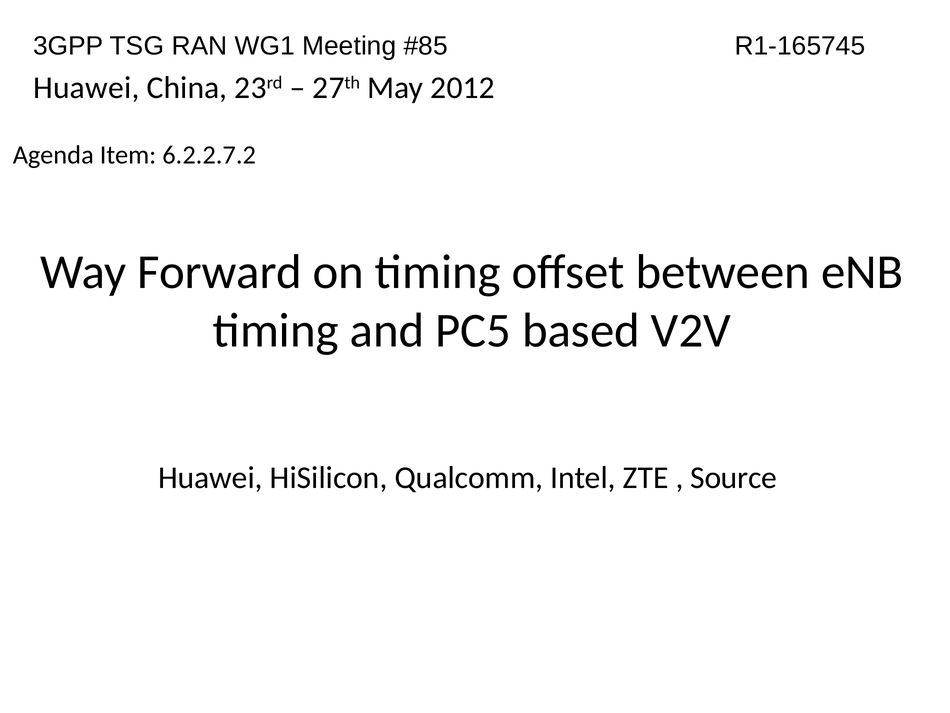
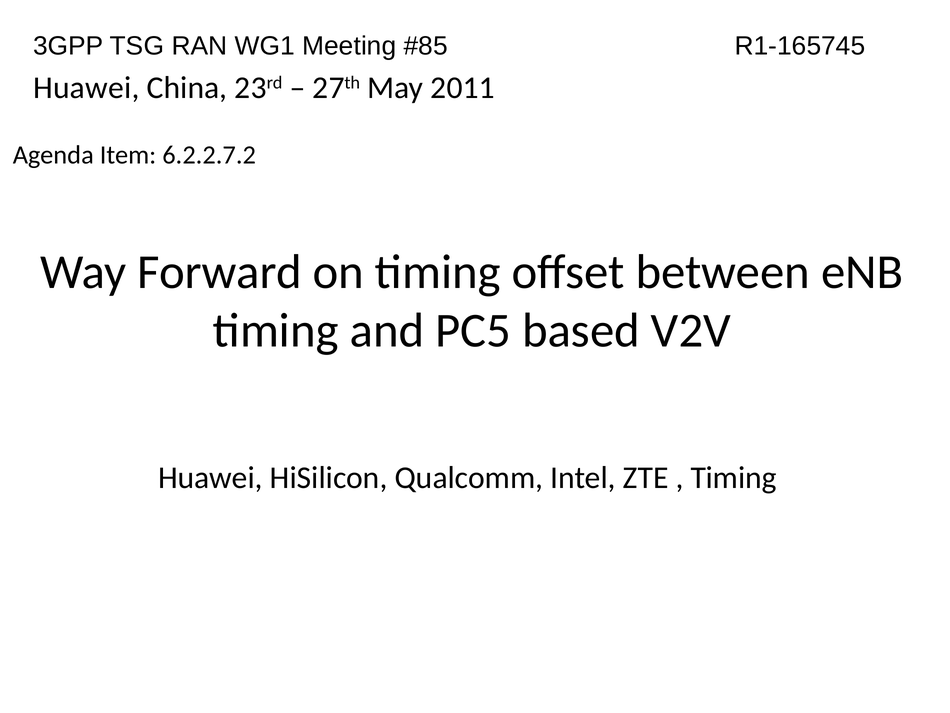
2012: 2012 -> 2011
Source at (734, 478): Source -> Timing
